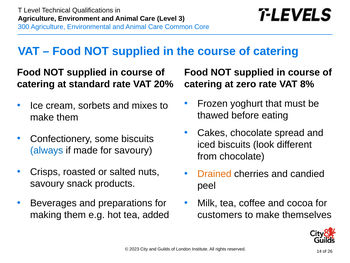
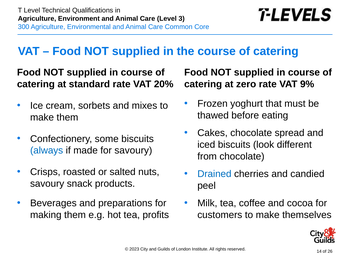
8%: 8% -> 9%
Drained colour: orange -> blue
added: added -> profits
